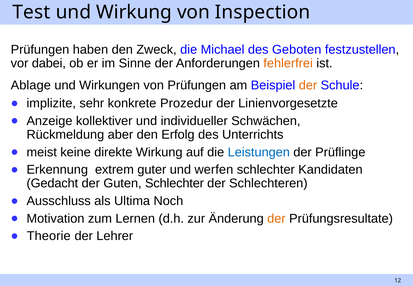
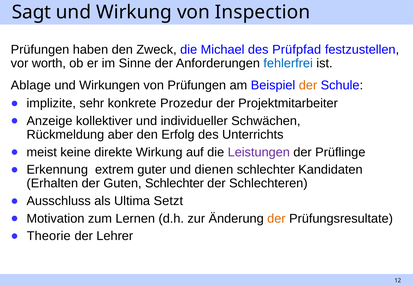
Test: Test -> Sagt
Geboten: Geboten -> Prüfpfad
dabei: dabei -> worth
fehlerfrei colour: orange -> blue
Linienvorgesetzte: Linienvorgesetzte -> Projektmitarbeiter
Leistungen colour: blue -> purple
werfen: werfen -> dienen
Gedacht: Gedacht -> Erhalten
Noch: Noch -> Setzt
